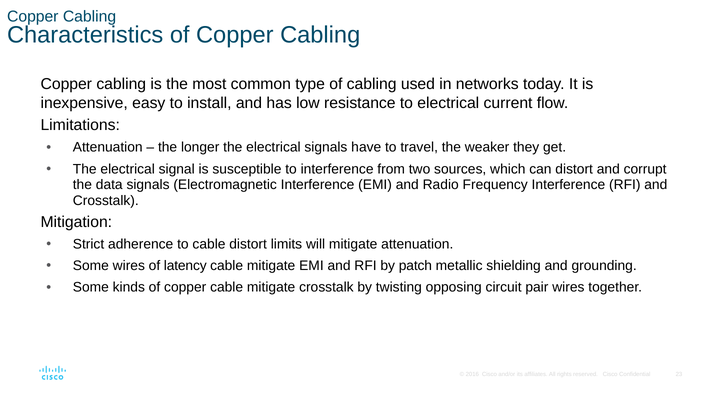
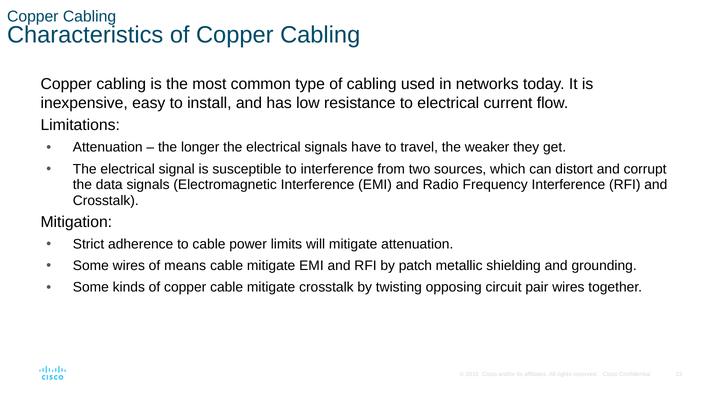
cable distort: distort -> power
latency: latency -> means
